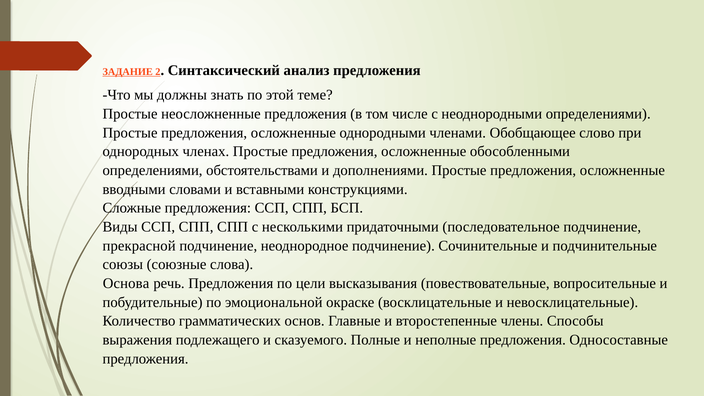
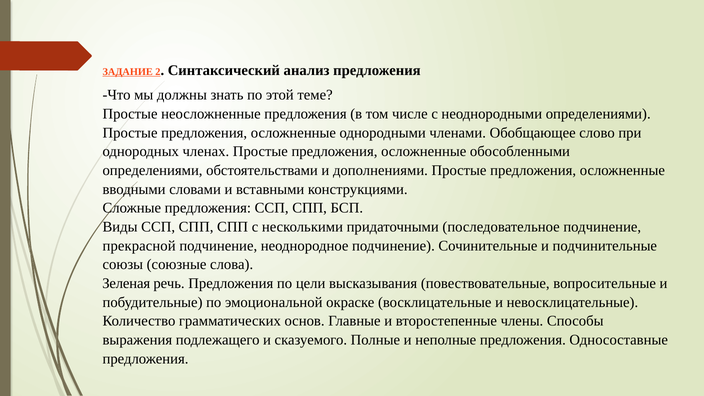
Основа: Основа -> Зеленая
